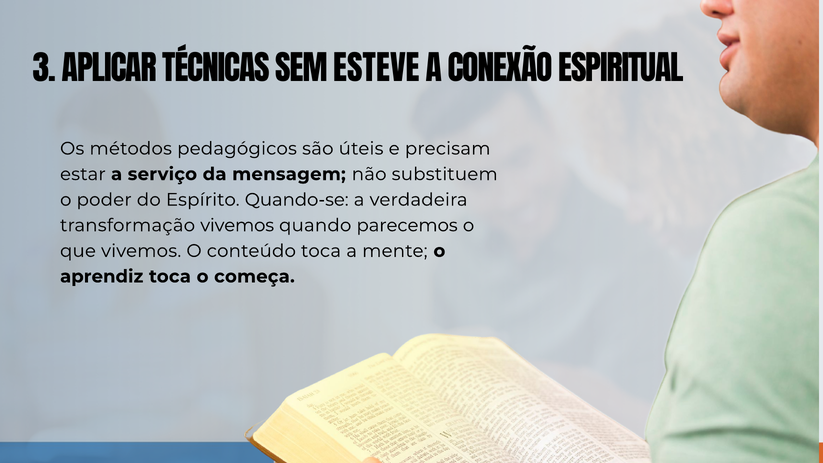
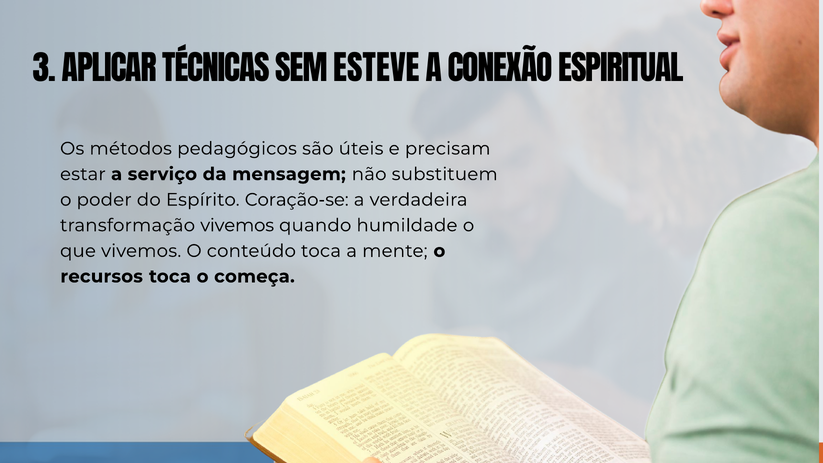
Quando-se: Quando-se -> Coração-se
parecemos: parecemos -> humildade
aprendiz: aprendiz -> recursos
